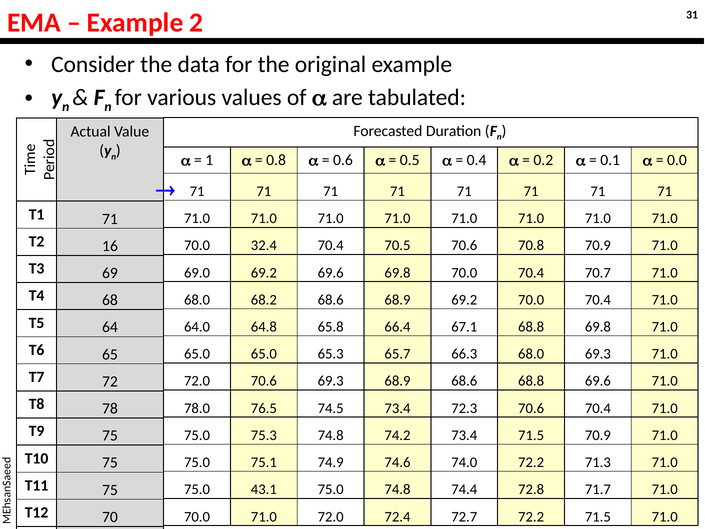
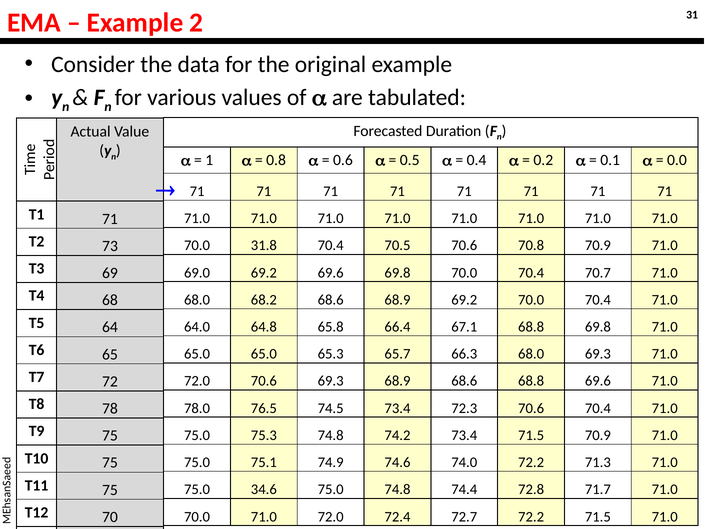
16: 16 -> 73
32.4: 32.4 -> 31.8
43.1: 43.1 -> 34.6
